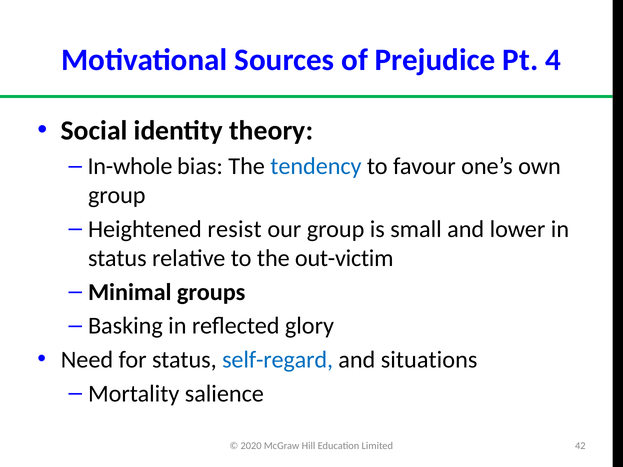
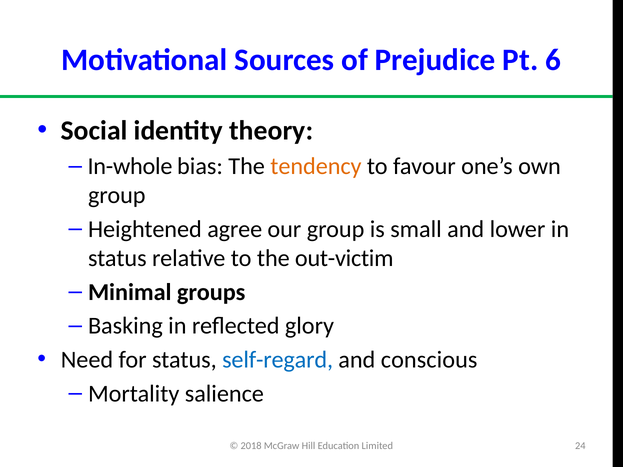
4: 4 -> 6
tendency colour: blue -> orange
resist: resist -> agree
situations: situations -> conscious
2020: 2020 -> 2018
42: 42 -> 24
